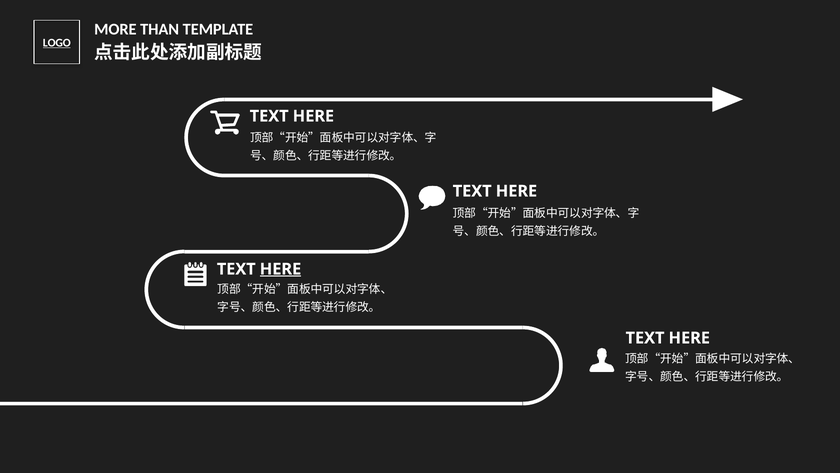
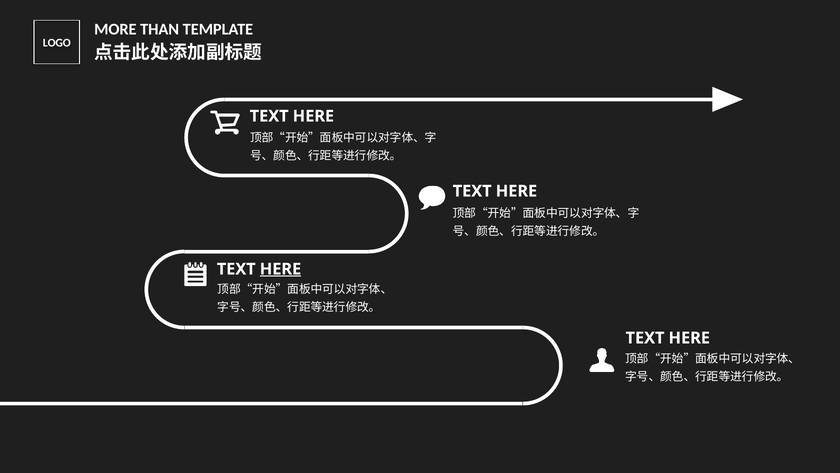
LOGO underline: present -> none
